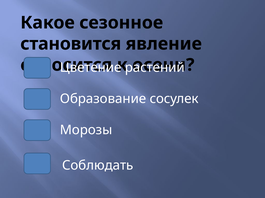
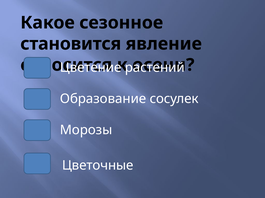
Соблюдать: Соблюдать -> Цветочные
